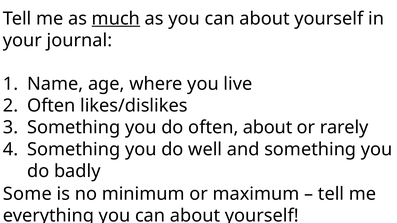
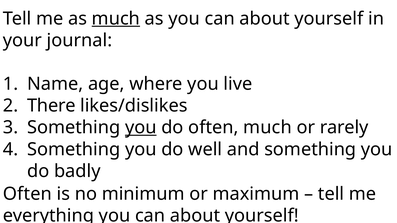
Often at (51, 106): Often -> There
you at (141, 128) underline: none -> present
often about: about -> much
Some at (27, 194): Some -> Often
